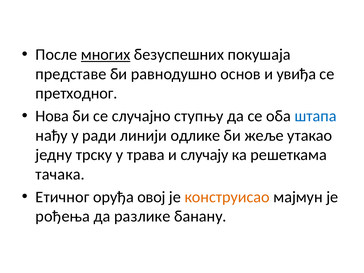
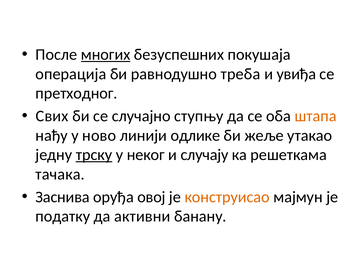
представе: представе -> операција
основ: основ -> треба
Нова: Нова -> Свих
штапа colour: blue -> orange
ради: ради -> ново
трску underline: none -> present
трава: трава -> неког
Етичног: Етичног -> Заснива
рођења: рођења -> податку
разлике: разлике -> активни
